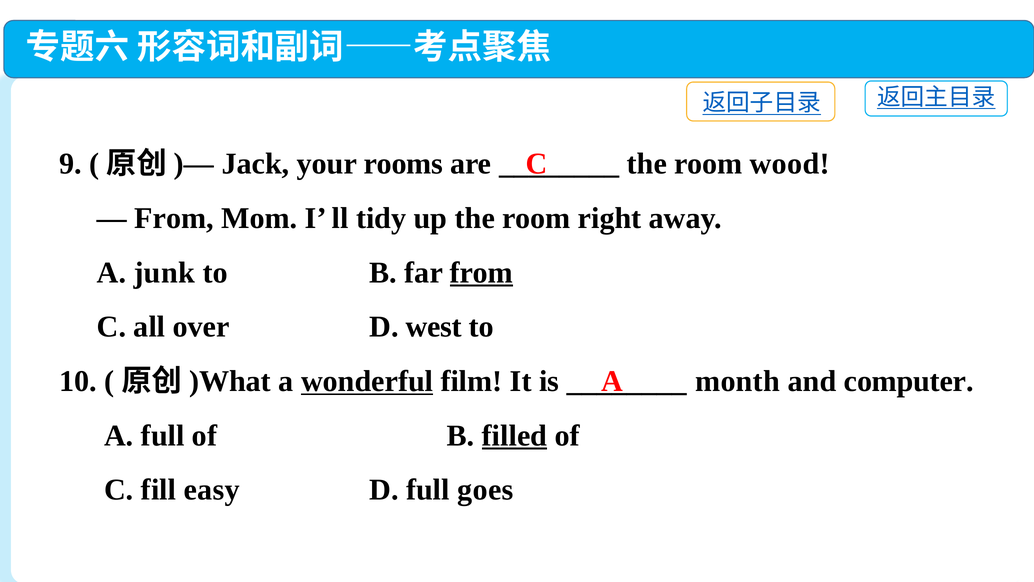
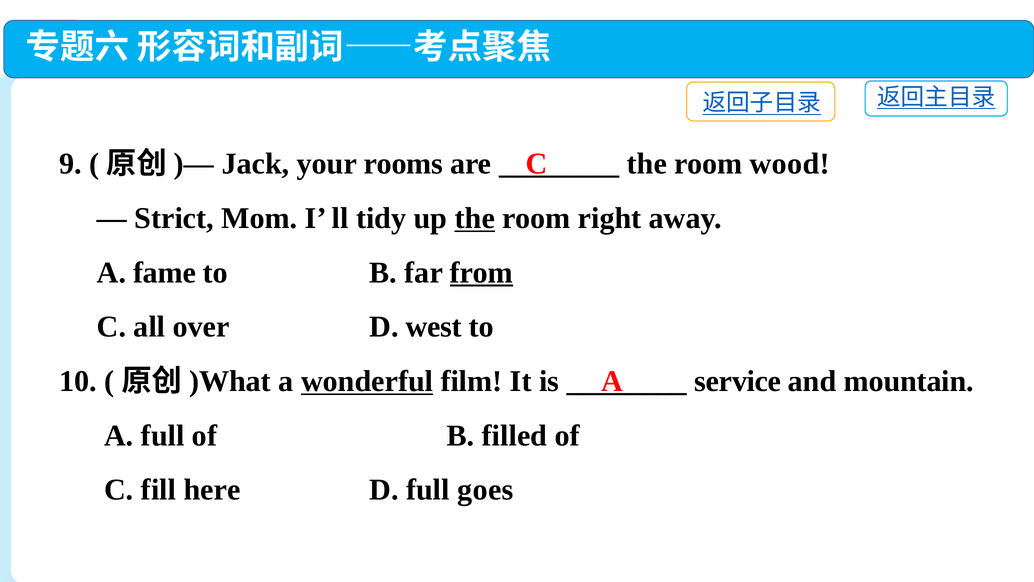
From at (174, 218): From -> Strict
the at (475, 218) underline: none -> present
junk: junk -> fame
month: month -> service
computer: computer -> mountain
filled underline: present -> none
easy: easy -> here
